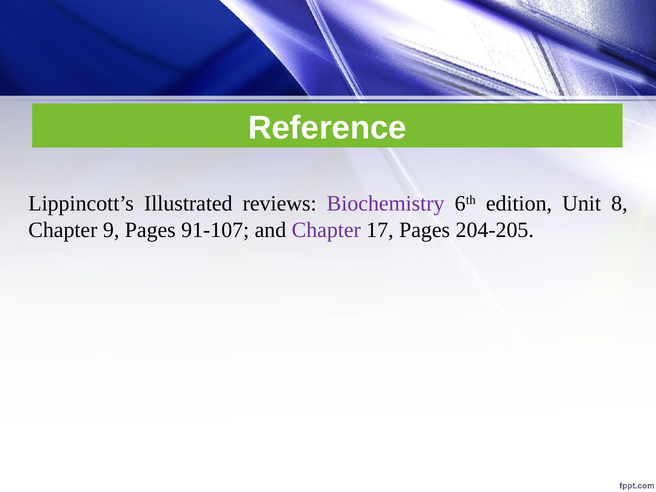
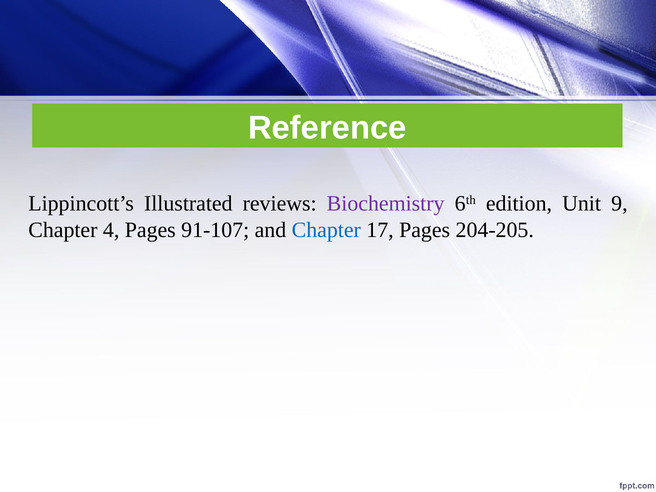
8: 8 -> 9
9: 9 -> 4
Chapter at (326, 230) colour: purple -> blue
